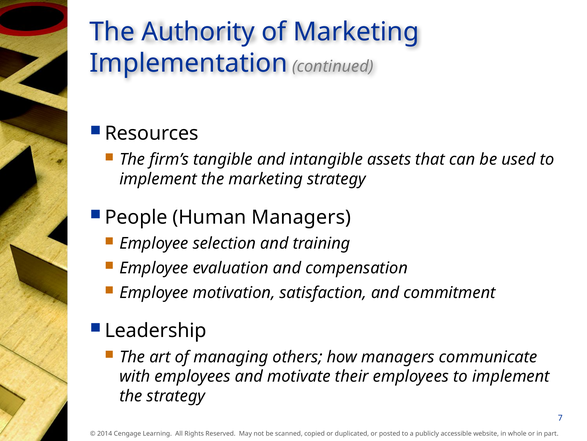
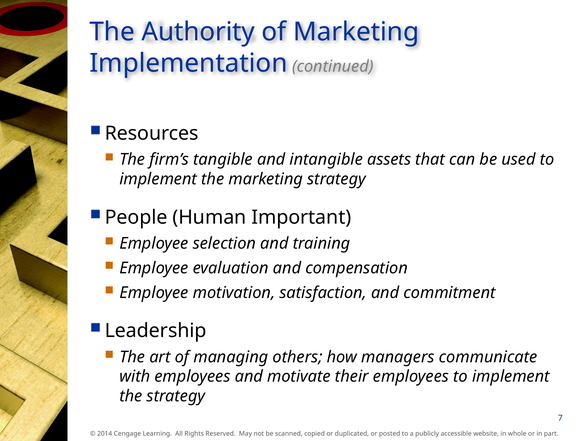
Human Managers: Managers -> Important
